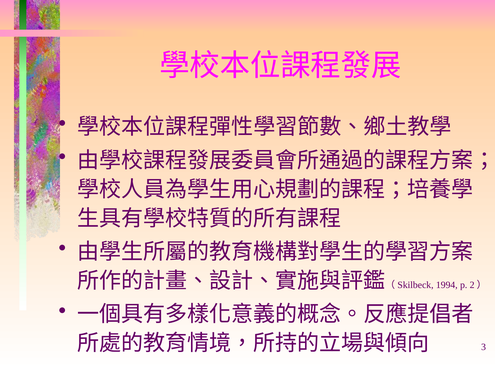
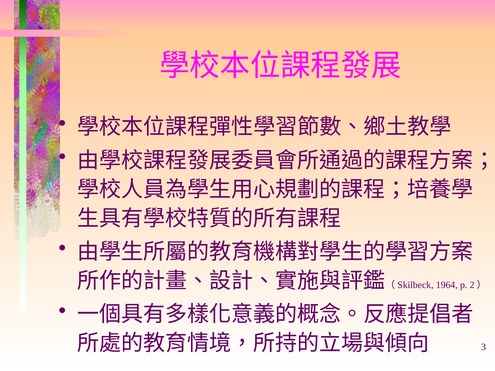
1994: 1994 -> 1964
